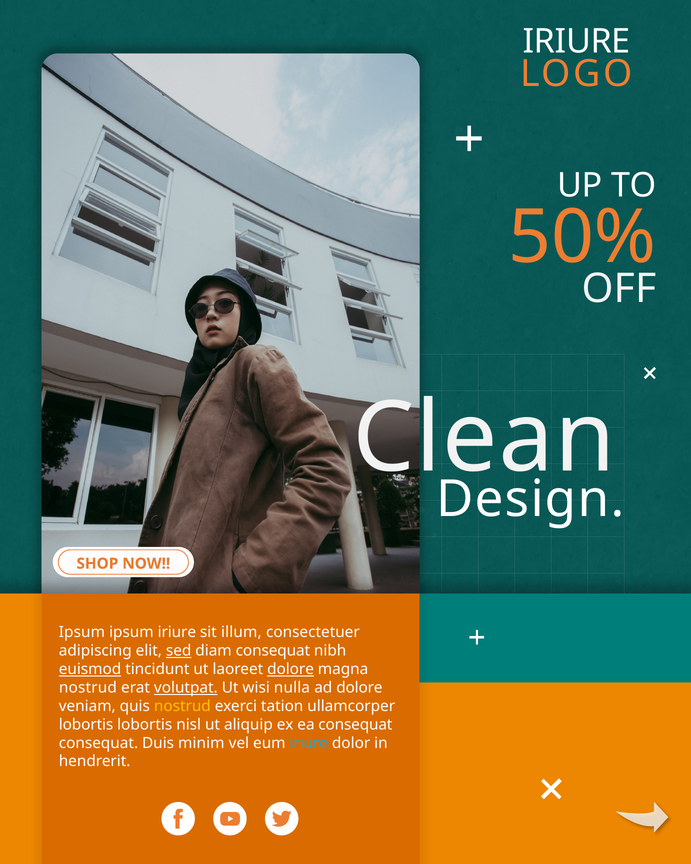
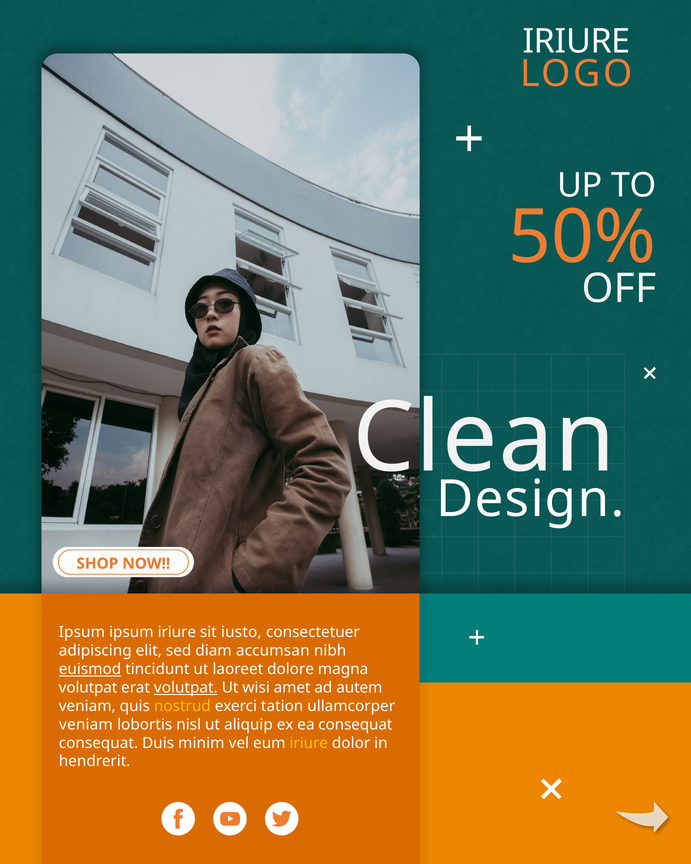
illum: illum -> iusto
sed underline: present -> none
diam consequat: consequat -> accumsan
dolore at (291, 669) underline: present -> none
nostrud at (88, 688): nostrud -> volutpat
nulla: nulla -> amet
ad dolore: dolore -> autem
lobortis at (86, 724): lobortis -> veniam
iriure at (309, 743) colour: light blue -> yellow
